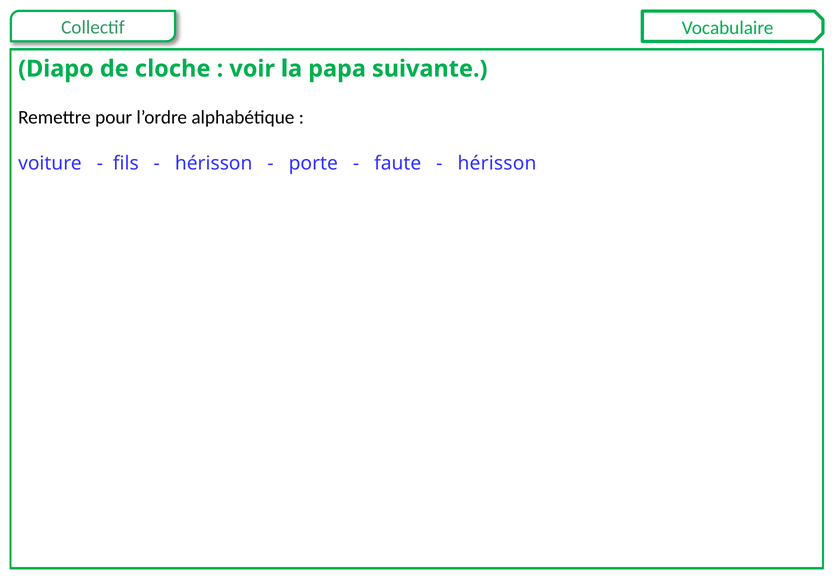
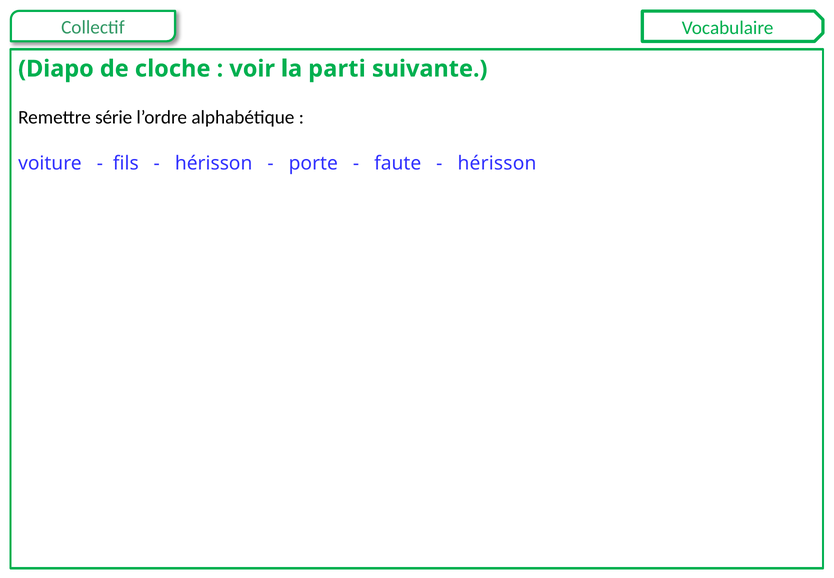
papa: papa -> parti
pour: pour -> série
